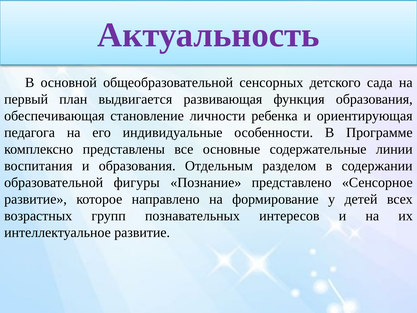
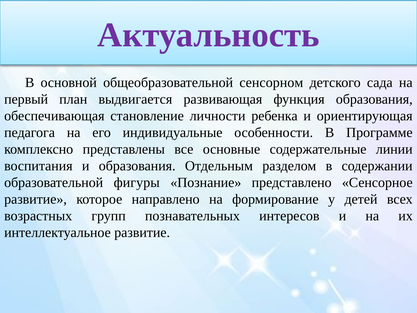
сенсорных: сенсорных -> сенсорном
